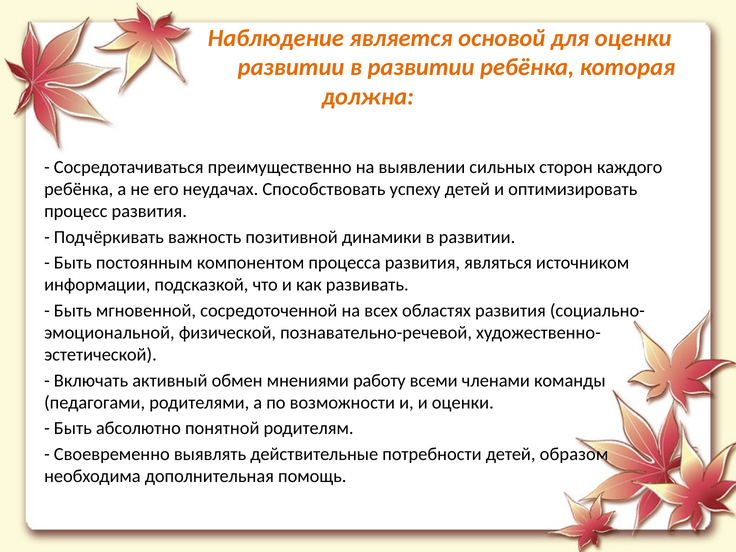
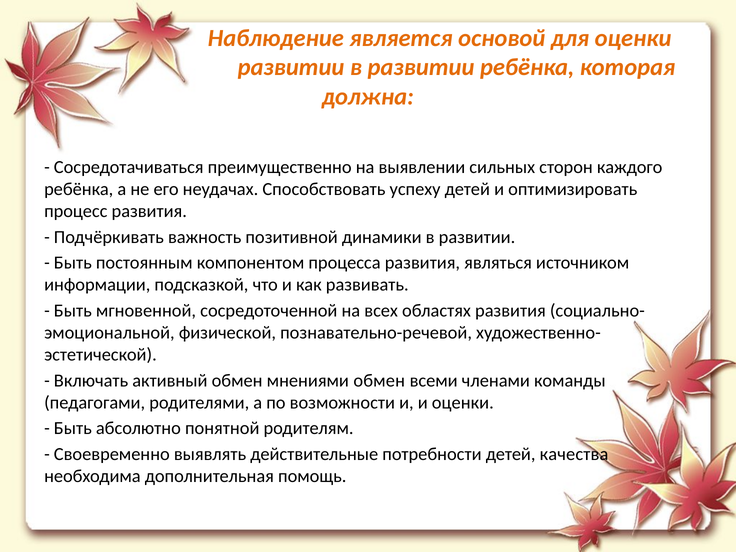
мнениями работу: работу -> обмен
образом: образом -> качества
